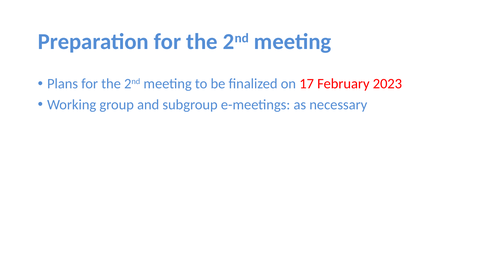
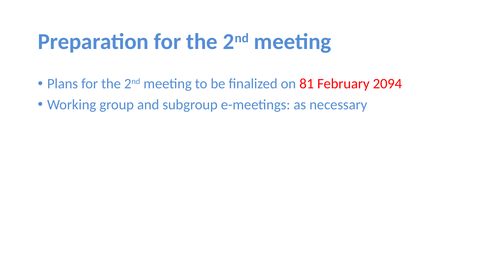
17: 17 -> 81
2023: 2023 -> 2094
